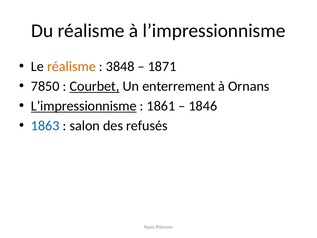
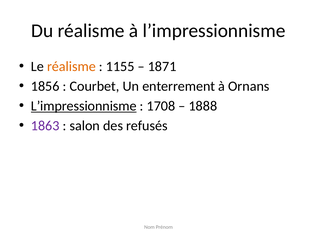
3848: 3848 -> 1155
7850: 7850 -> 1856
Courbet underline: present -> none
1861: 1861 -> 1708
1846: 1846 -> 1888
1863 colour: blue -> purple
